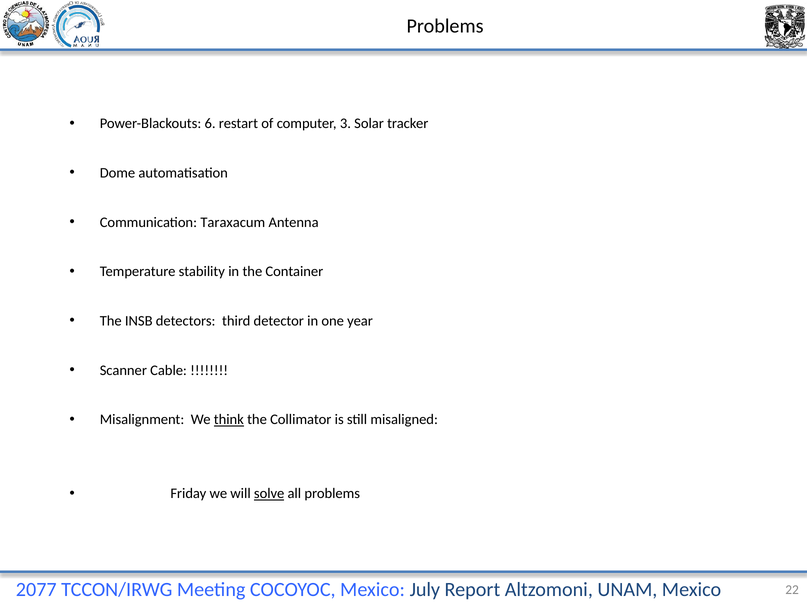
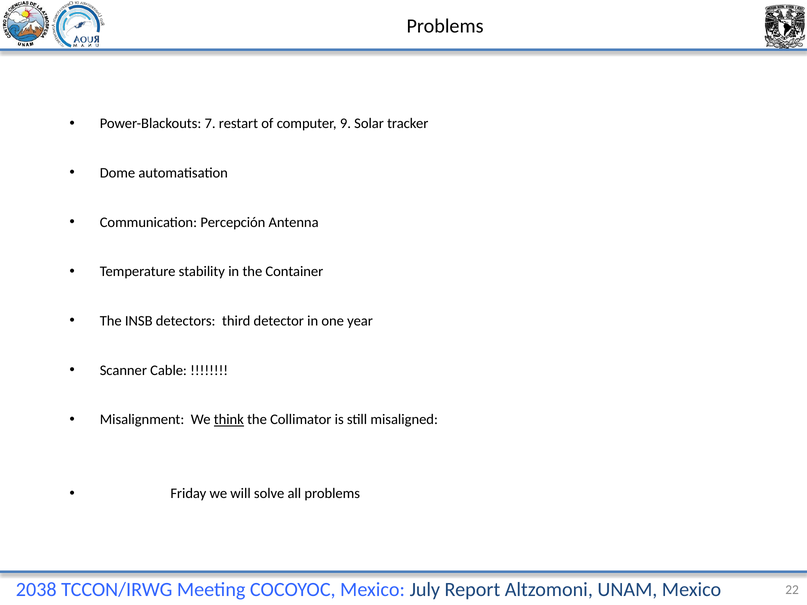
6: 6 -> 7
3: 3 -> 9
Taraxacum: Taraxacum -> Percepción
solve underline: present -> none
2077: 2077 -> 2038
